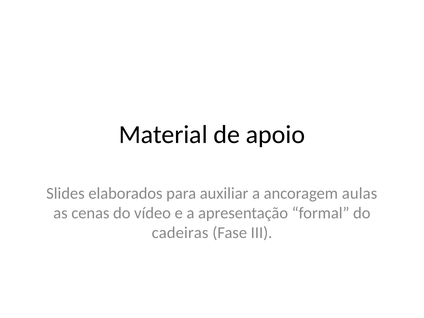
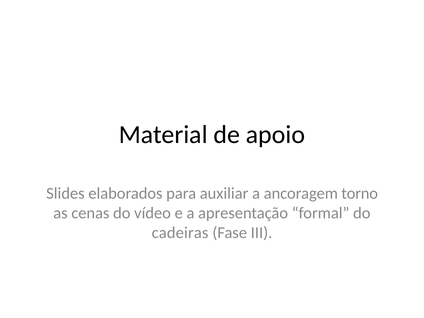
aulas: aulas -> torno
